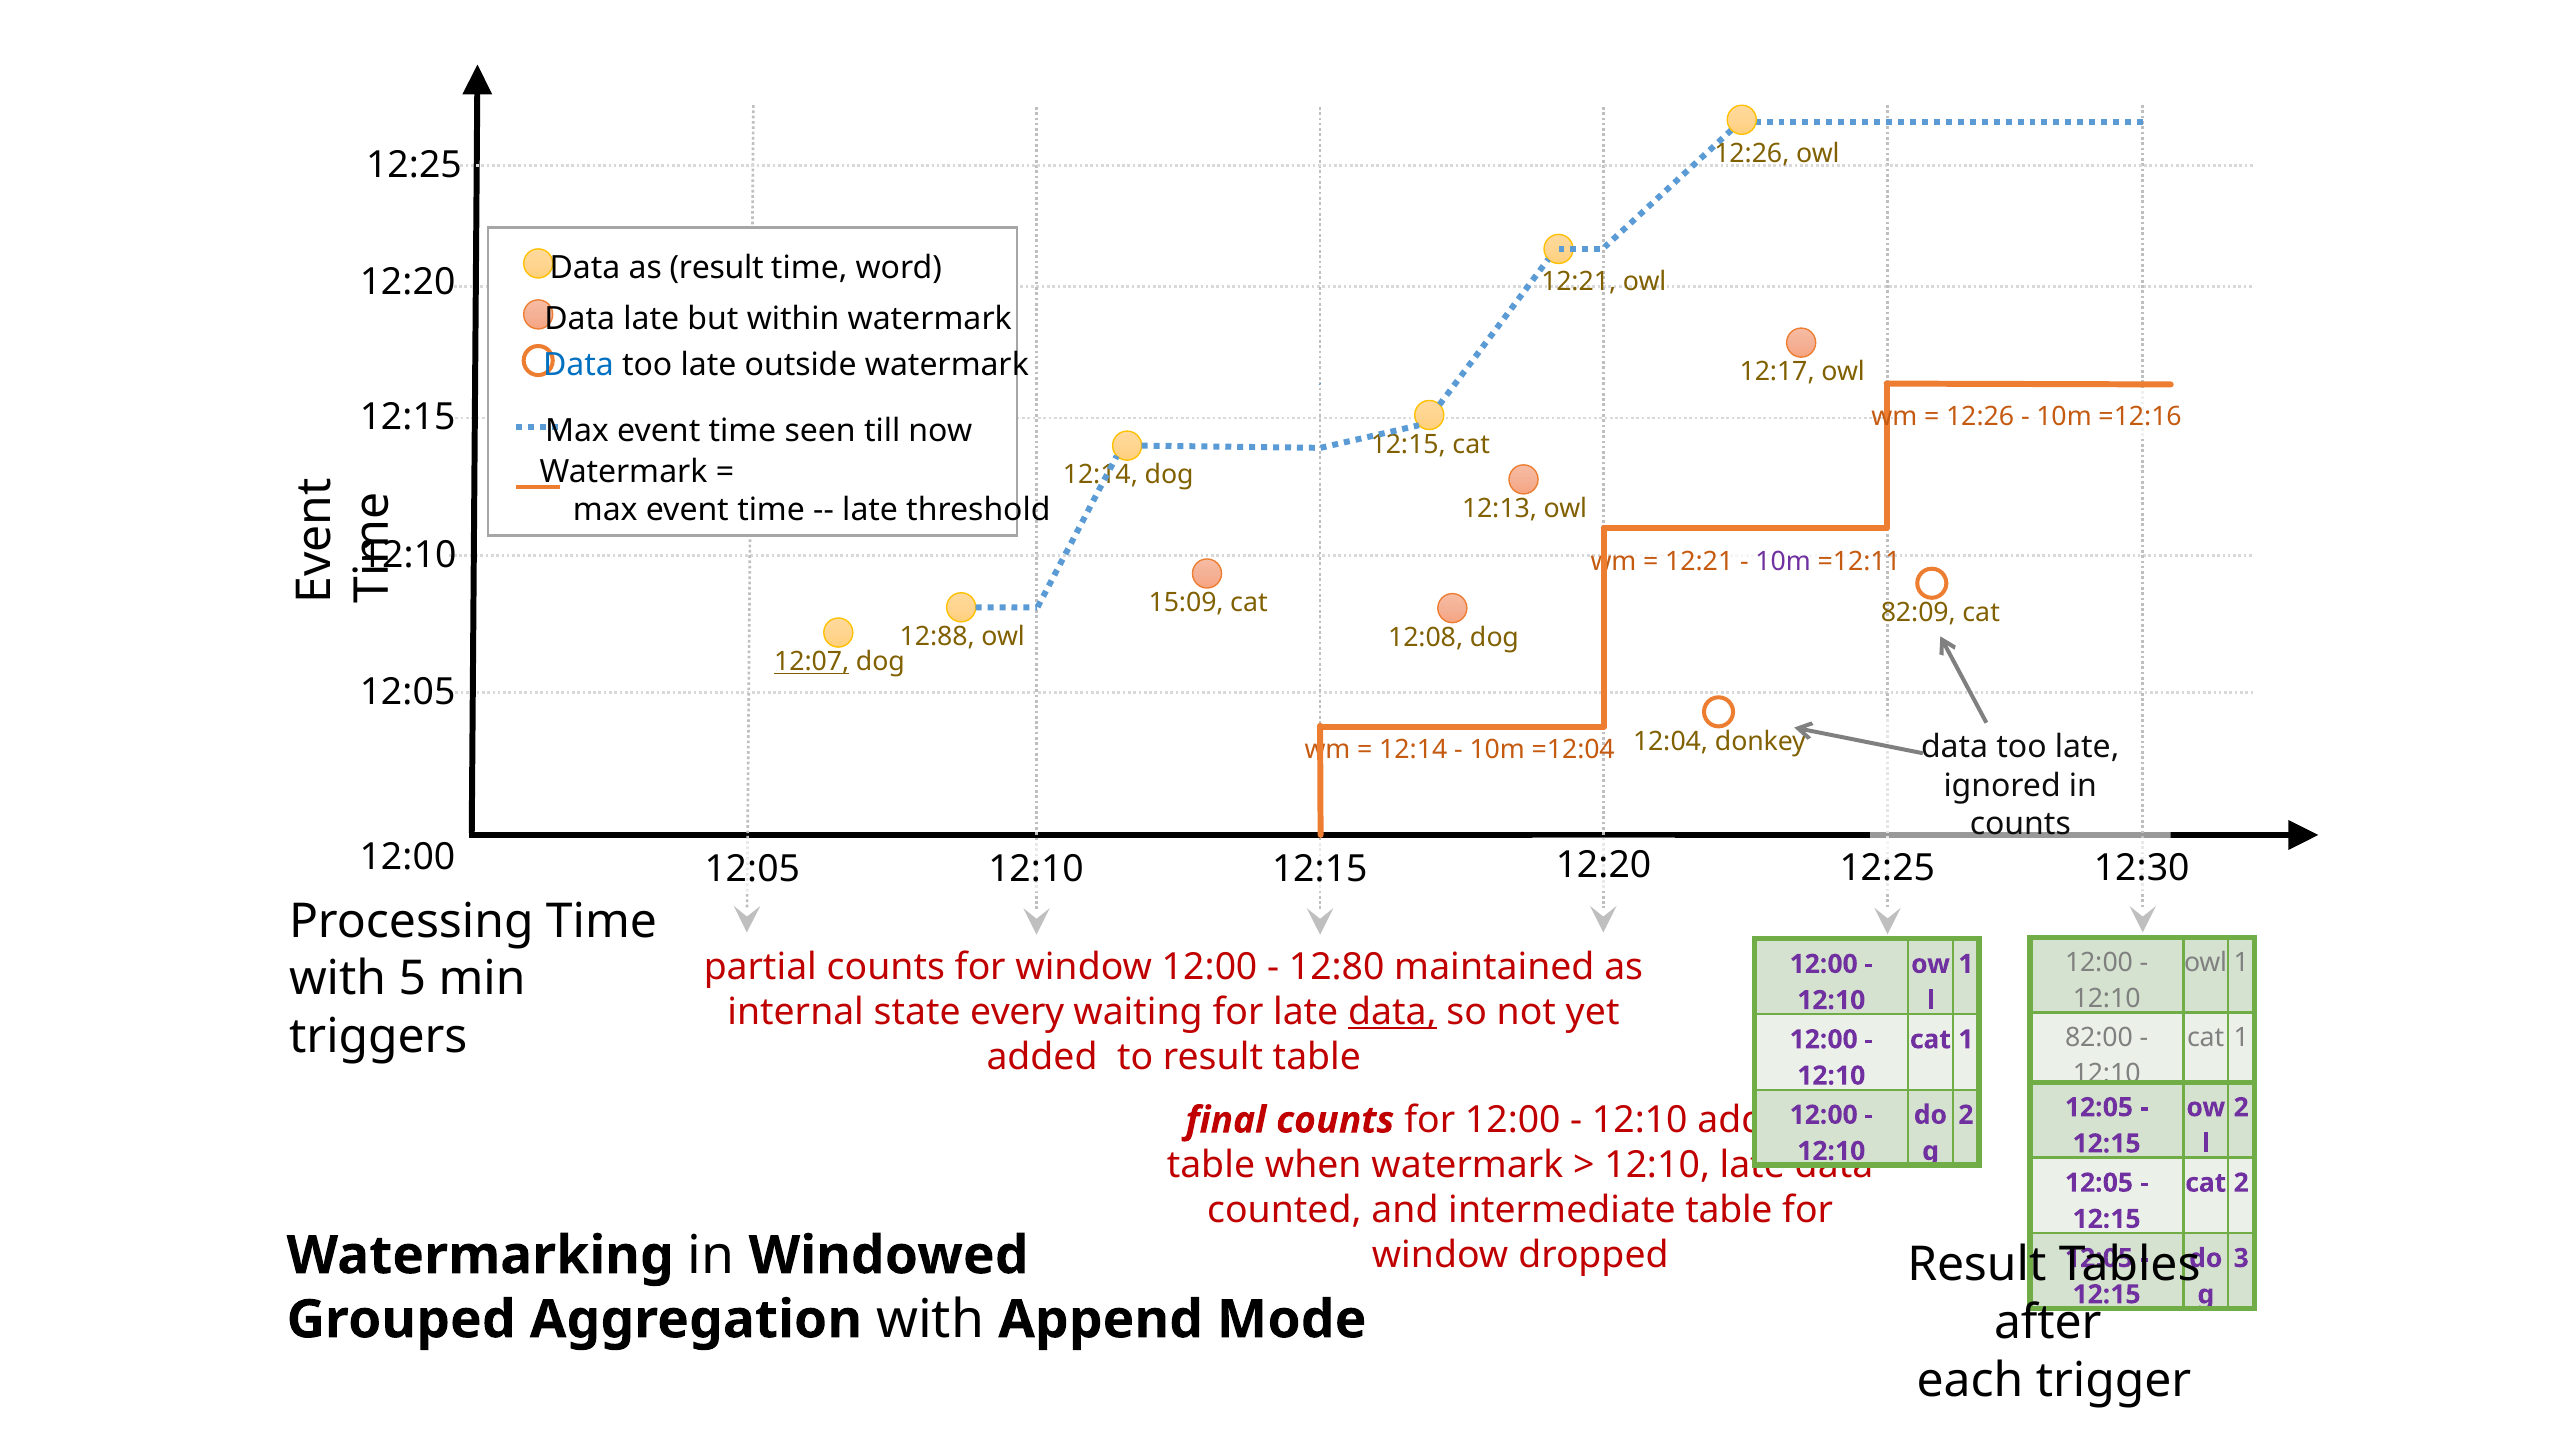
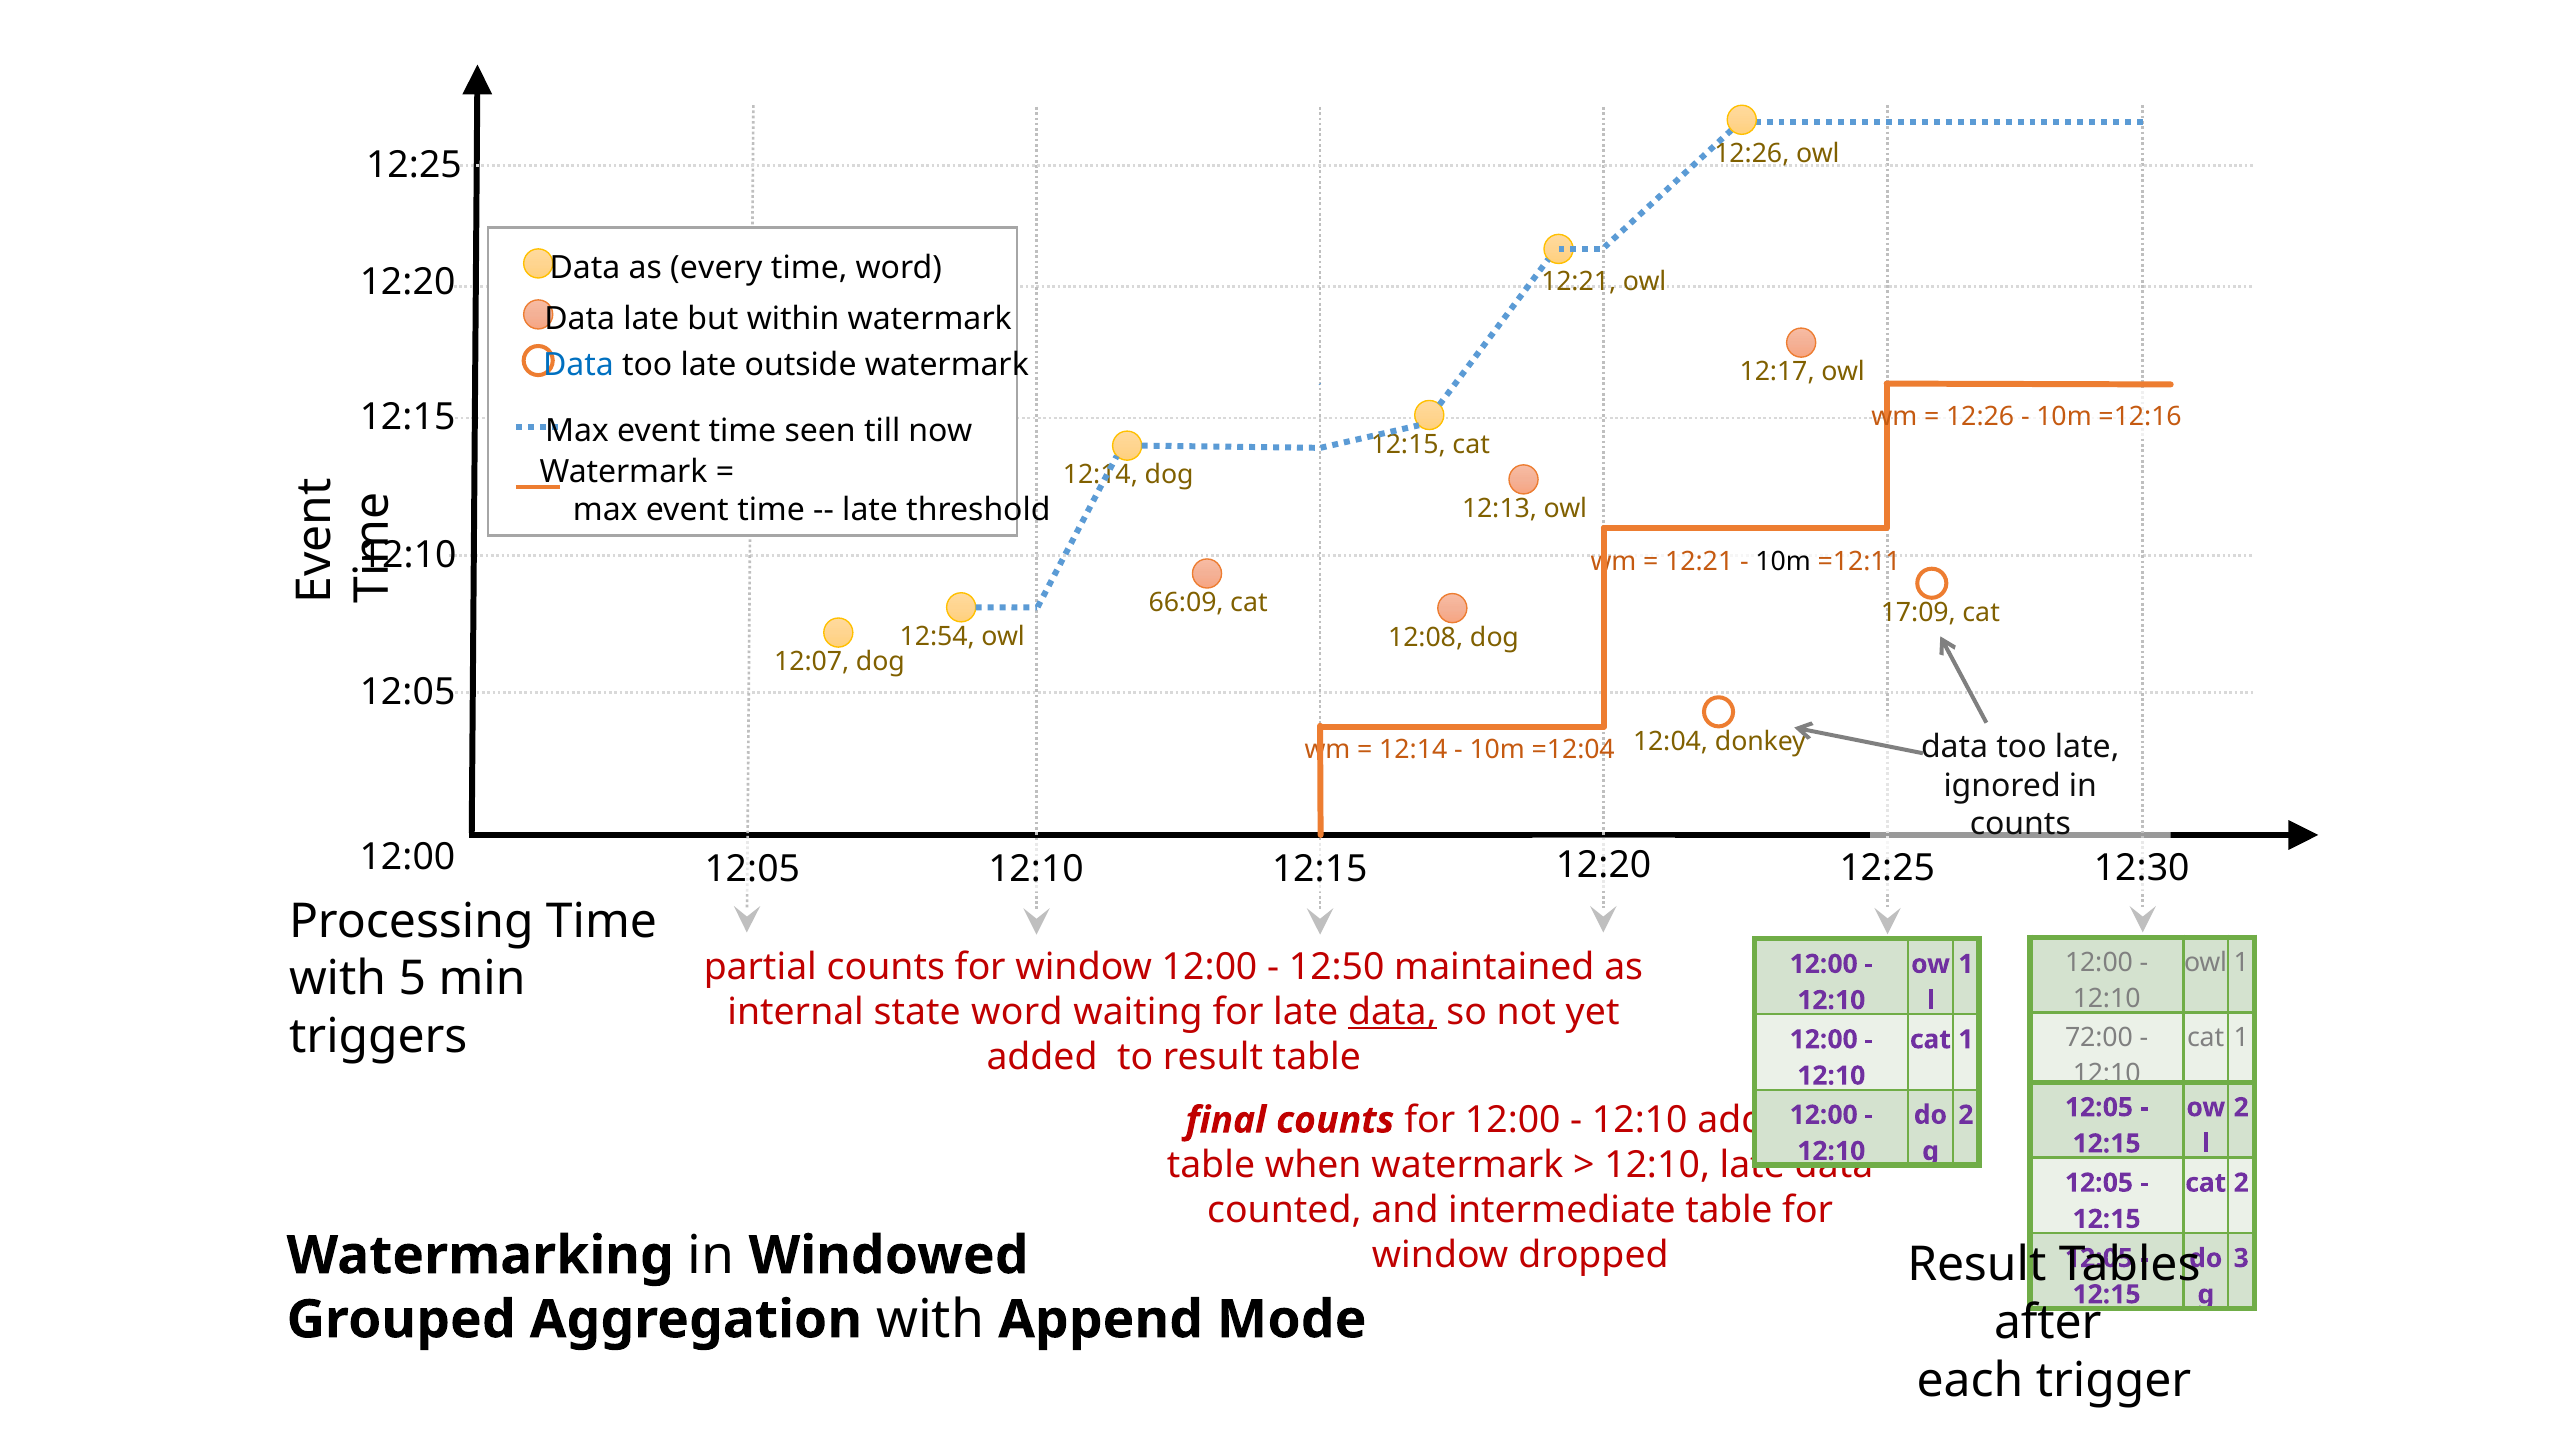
as result: result -> every
10m at (1783, 562) colour: purple -> black
15:09: 15:09 -> 66:09
82:09: 82:09 -> 17:09
12:88: 12:88 -> 12:54
12:07 underline: present -> none
12:80: 12:80 -> 12:50
state every: every -> word
82:00: 82:00 -> 72:00
